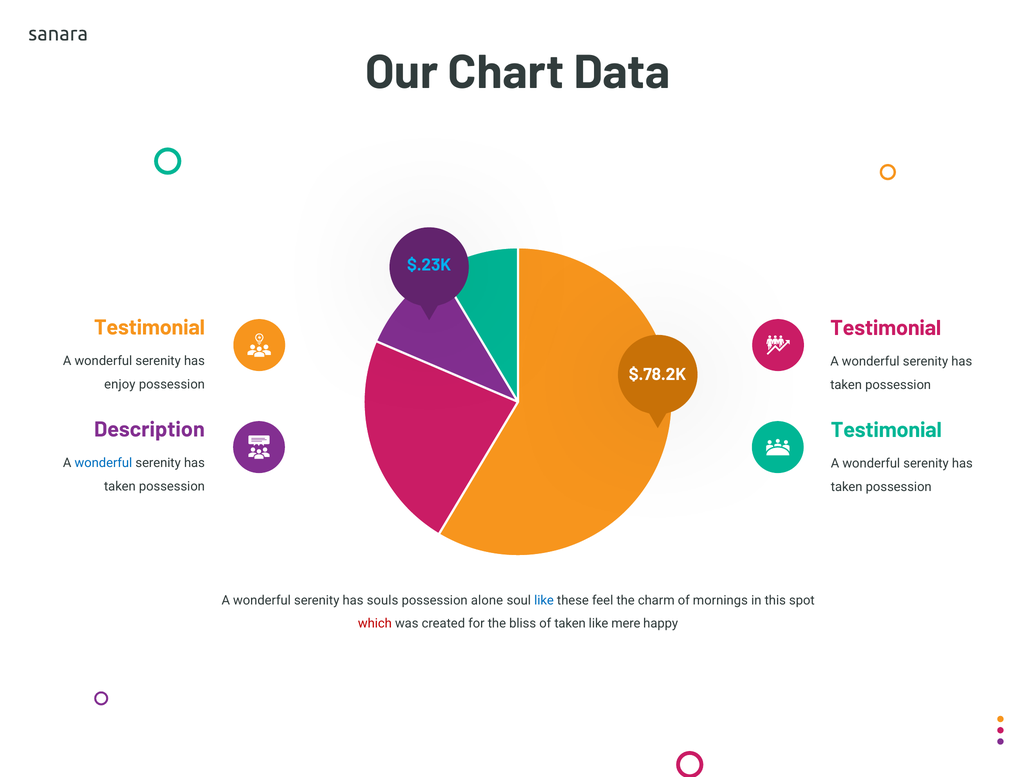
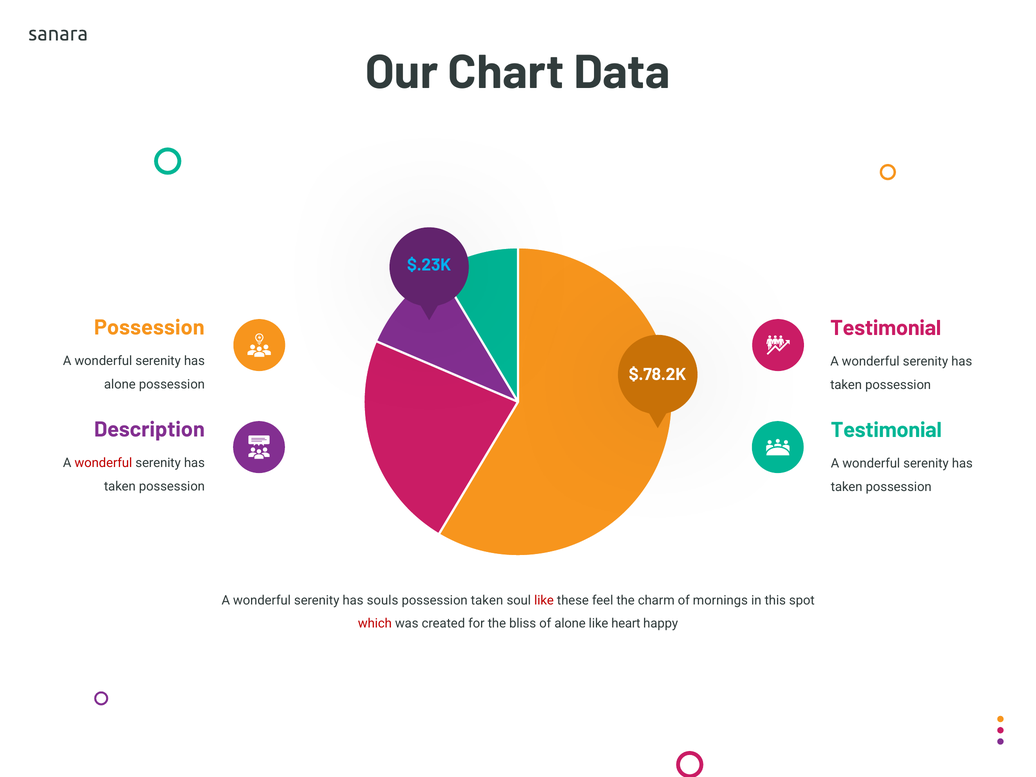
Testimonial at (150, 328): Testimonial -> Possession
enjoy at (120, 385): enjoy -> alone
wonderful at (103, 463) colour: blue -> red
possession alone: alone -> taken
like at (544, 600) colour: blue -> red
of taken: taken -> alone
mere: mere -> heart
